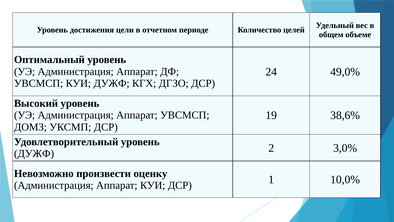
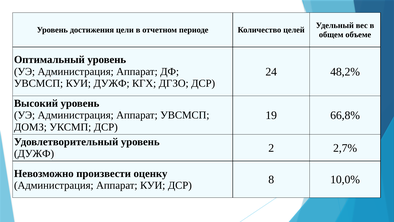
49,0%: 49,0% -> 48,2%
38,6%: 38,6% -> 66,8%
3,0%: 3,0% -> 2,7%
1: 1 -> 8
